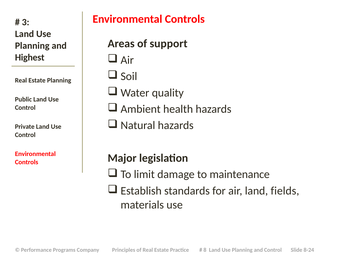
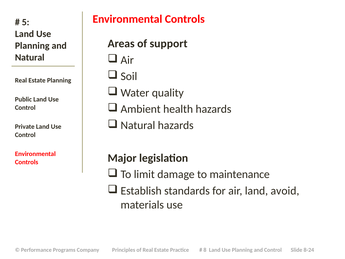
3: 3 -> 5
Highest: Highest -> Natural
fields: fields -> avoid
